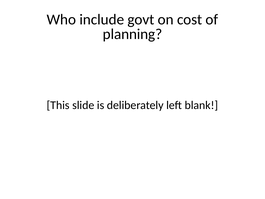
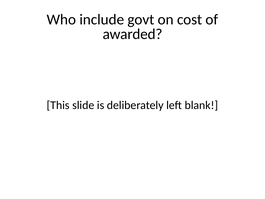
planning: planning -> awarded
